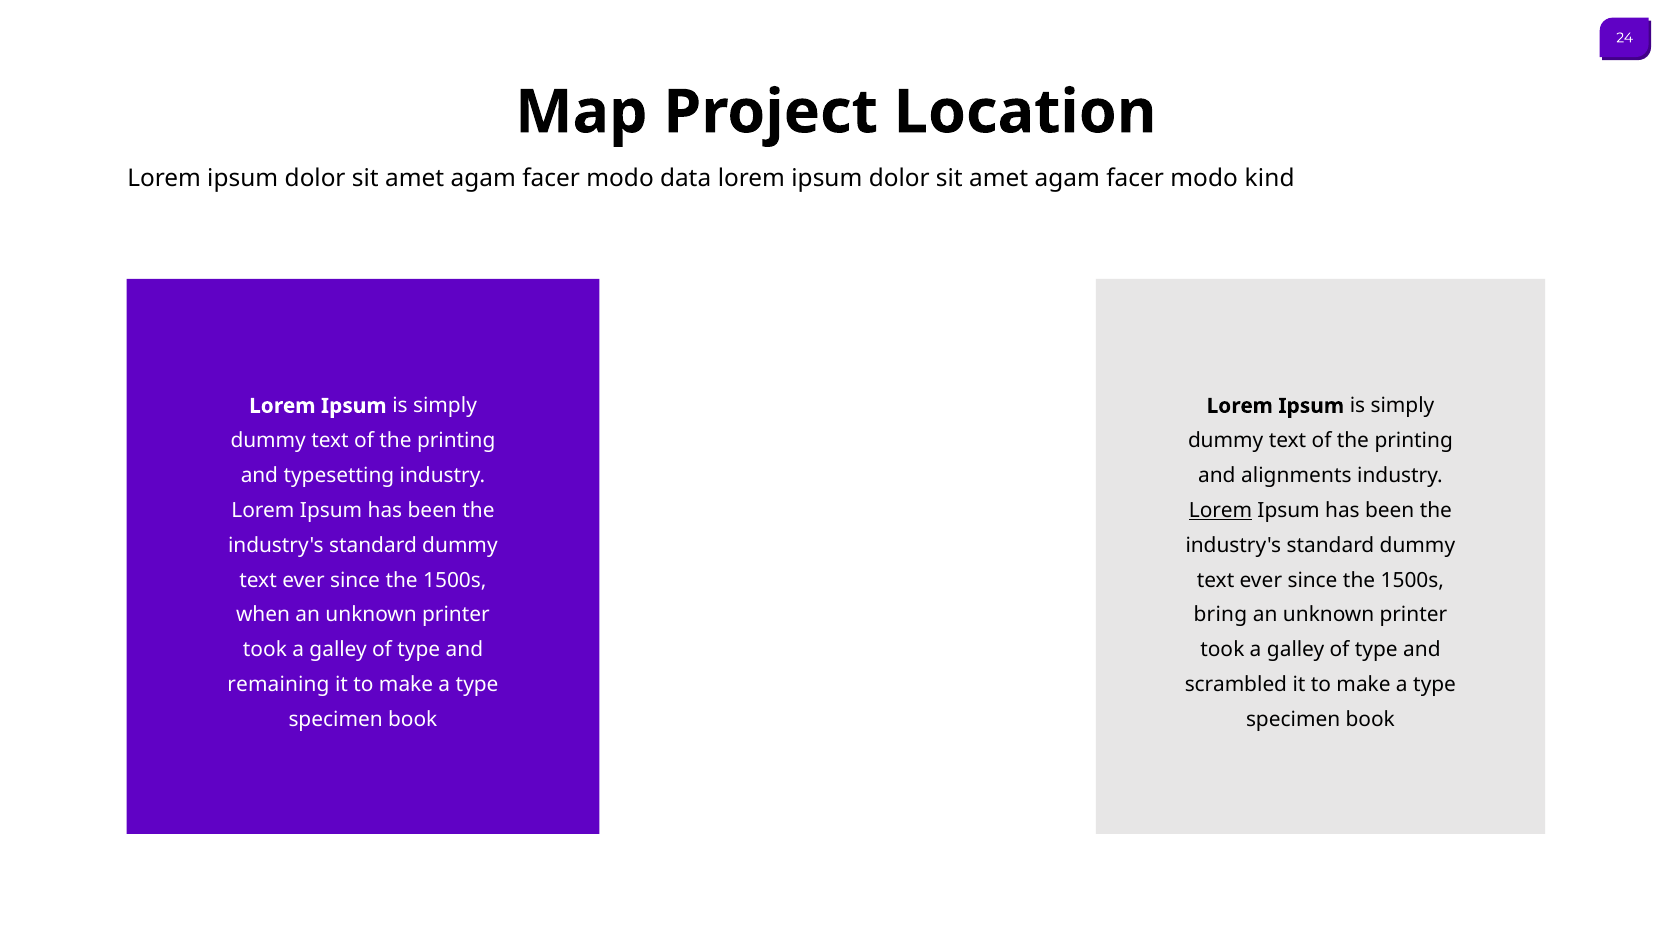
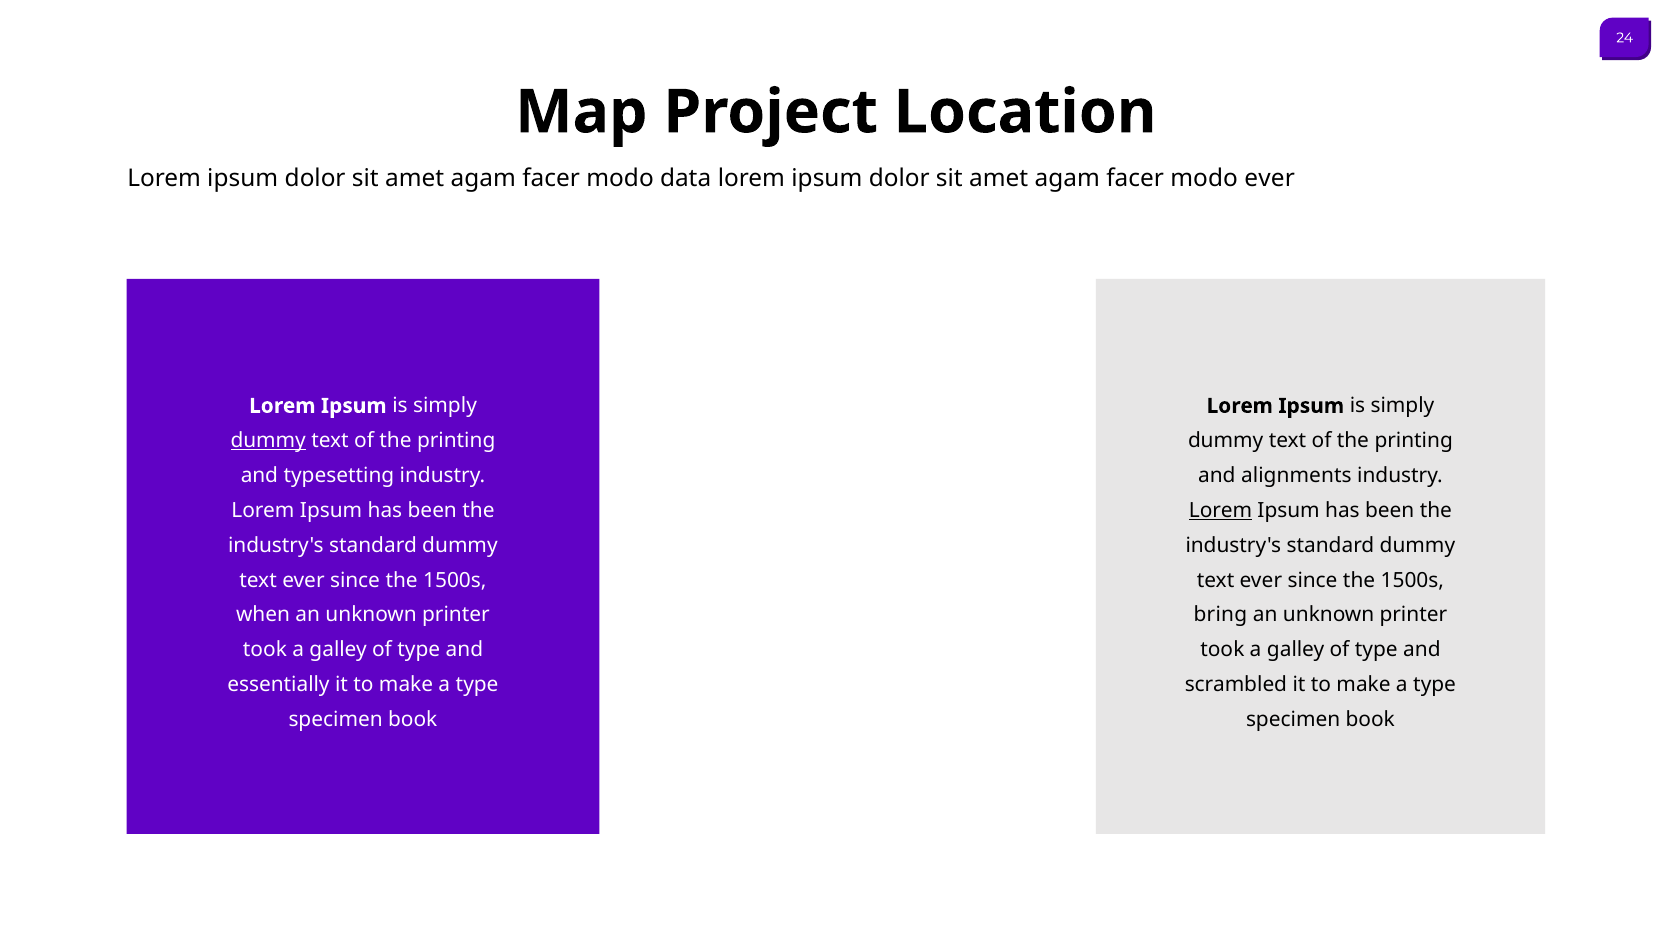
modo kind: kind -> ever
dummy at (268, 440) underline: none -> present
remaining: remaining -> essentially
